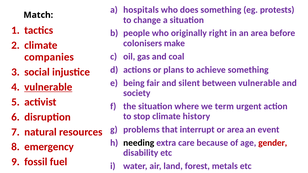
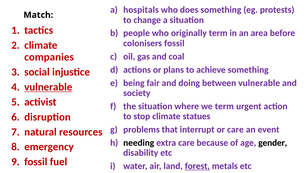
originally right: right -> term
colonisers make: make -> fossil
silent: silent -> doing
history: history -> statues
or area: area -> care
gender colour: red -> black
forest underline: none -> present
